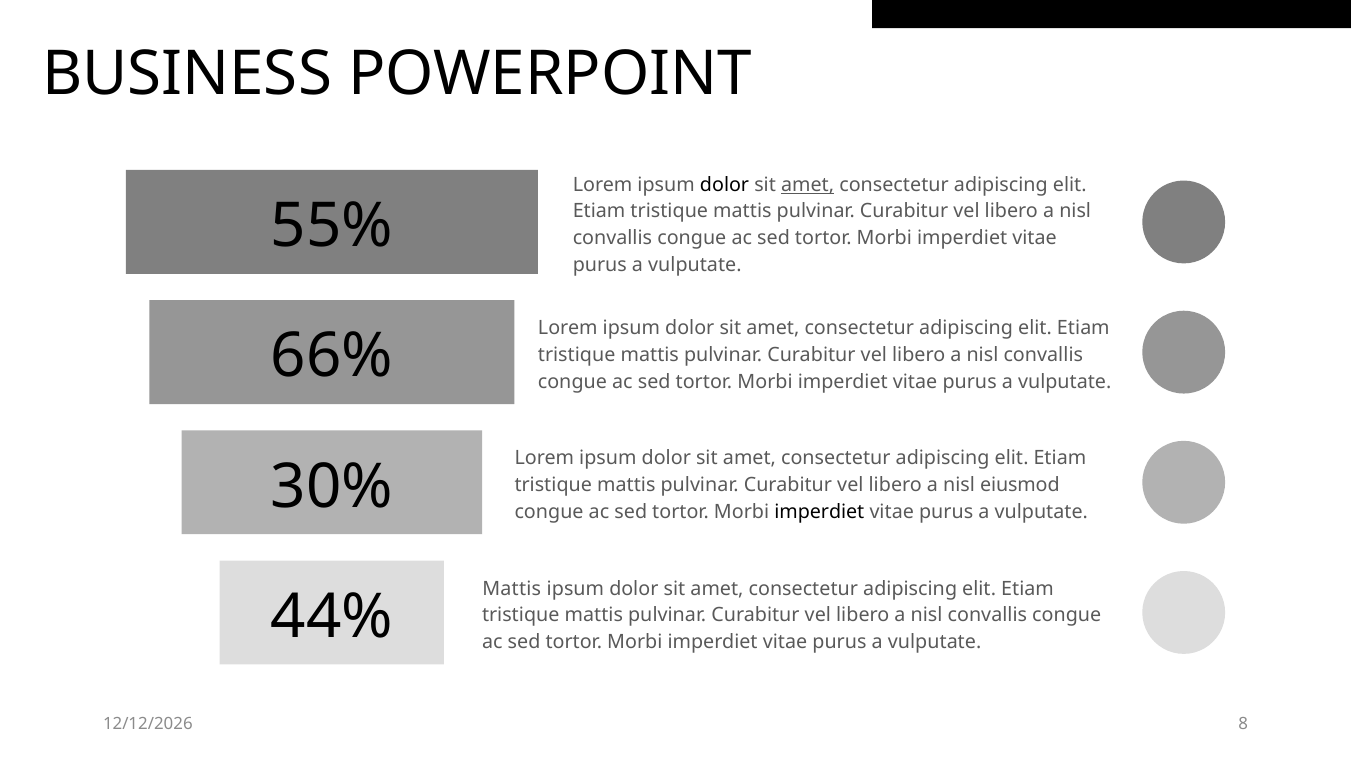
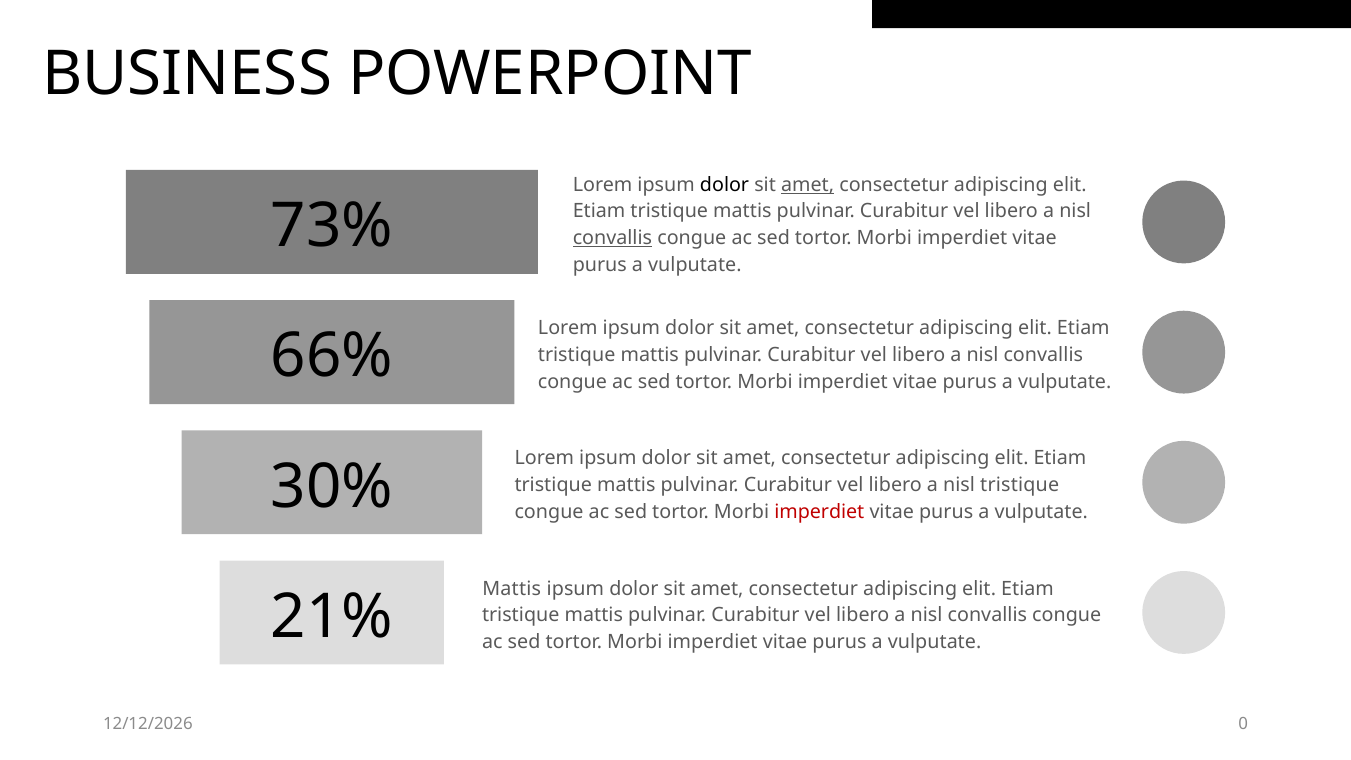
55%: 55% -> 73%
convallis at (612, 238) underline: none -> present
nisl eiusmod: eiusmod -> tristique
imperdiet at (819, 512) colour: black -> red
44%: 44% -> 21%
8: 8 -> 0
